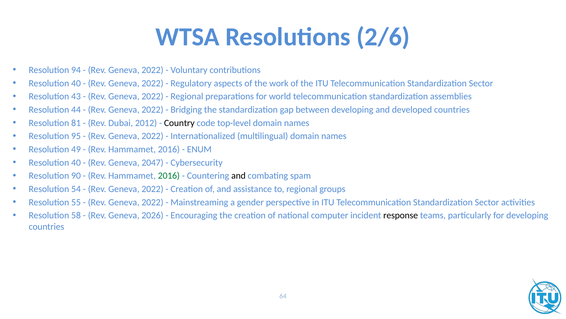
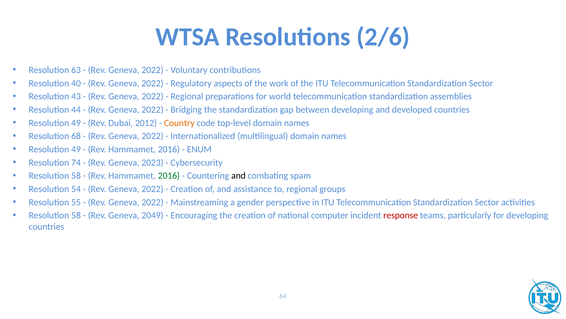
94: 94 -> 63
81 at (76, 123): 81 -> 49
Country colour: black -> orange
95: 95 -> 68
40 at (76, 162): 40 -> 74
2047: 2047 -> 2023
90 at (76, 175): 90 -> 58
2026: 2026 -> 2049
response colour: black -> red
